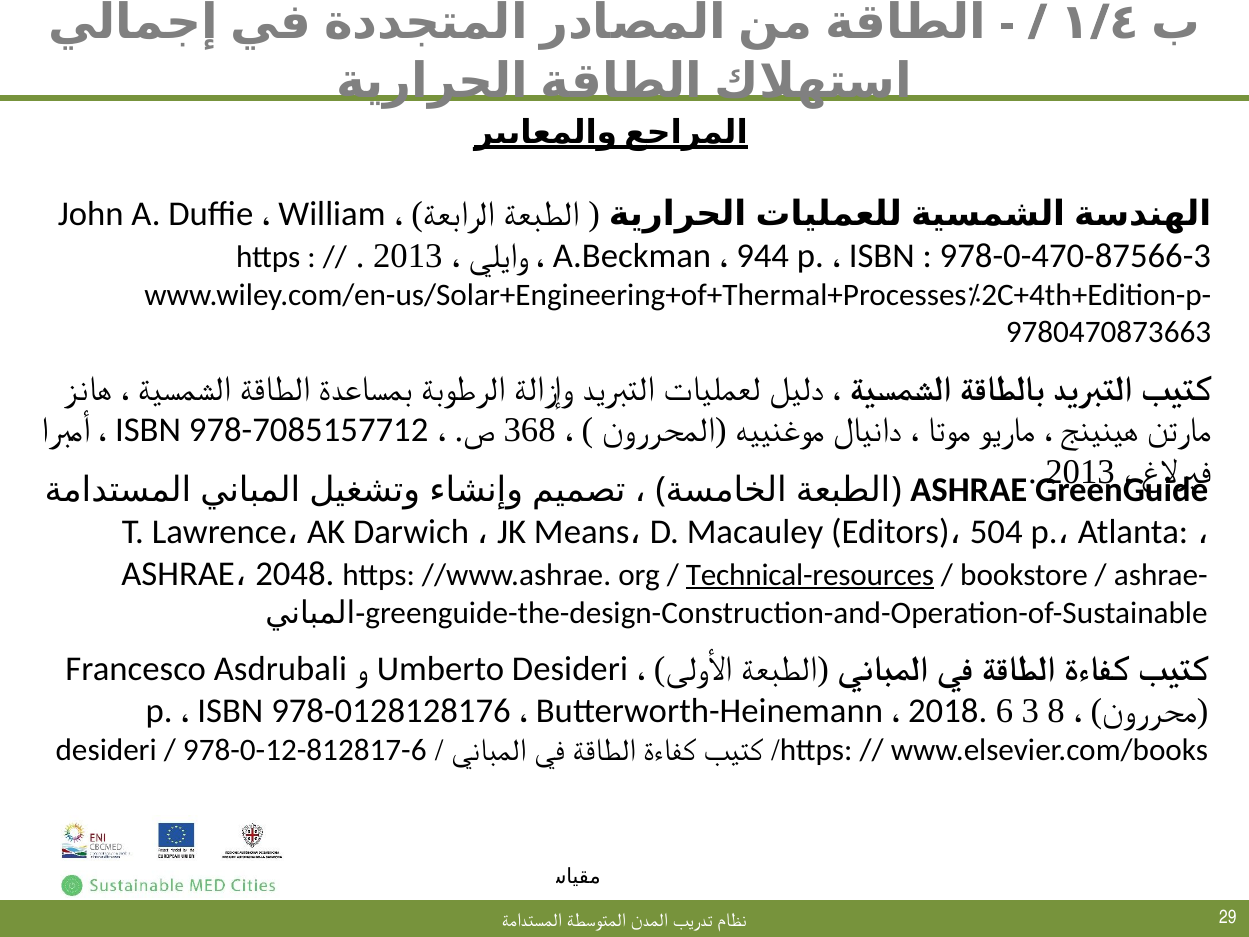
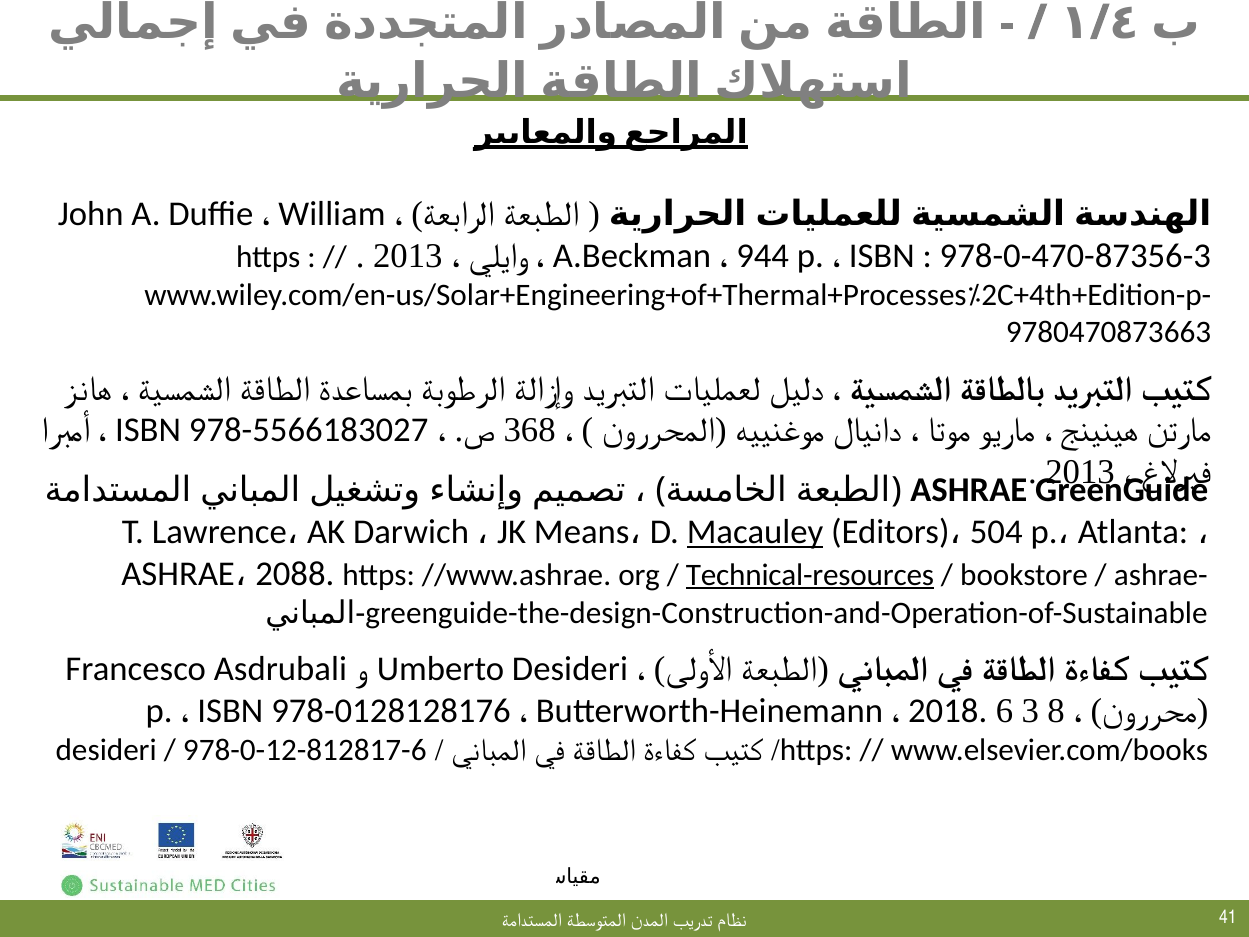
978-0-470-87566-3: 978-0-470-87566-3 -> 978-0-470-87356-3
978-7085157712: 978-7085157712 -> 978-5566183027
Macauley underline: none -> present
2048: 2048 -> 2088
29: 29 -> 41
